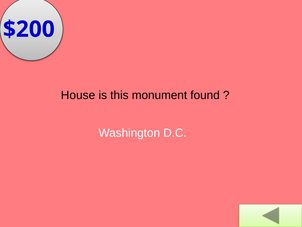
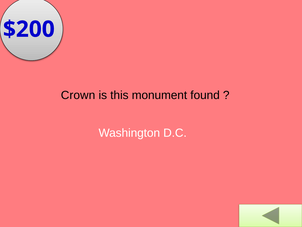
House: House -> Crown
